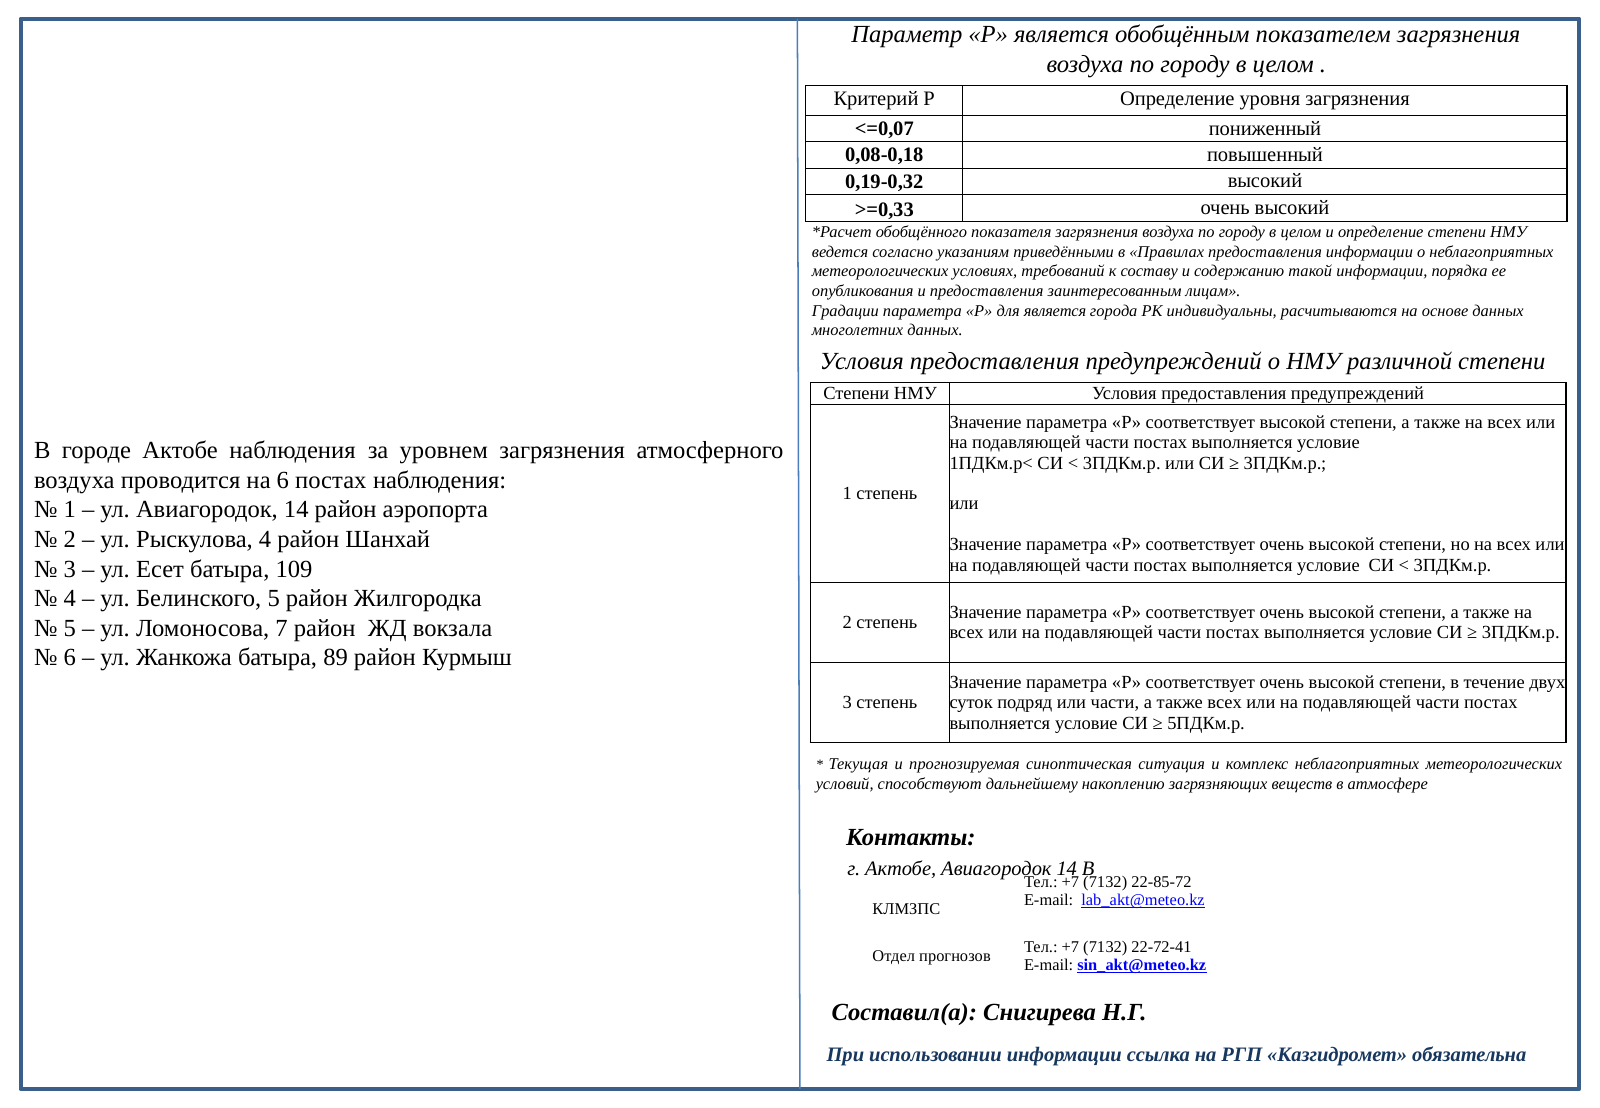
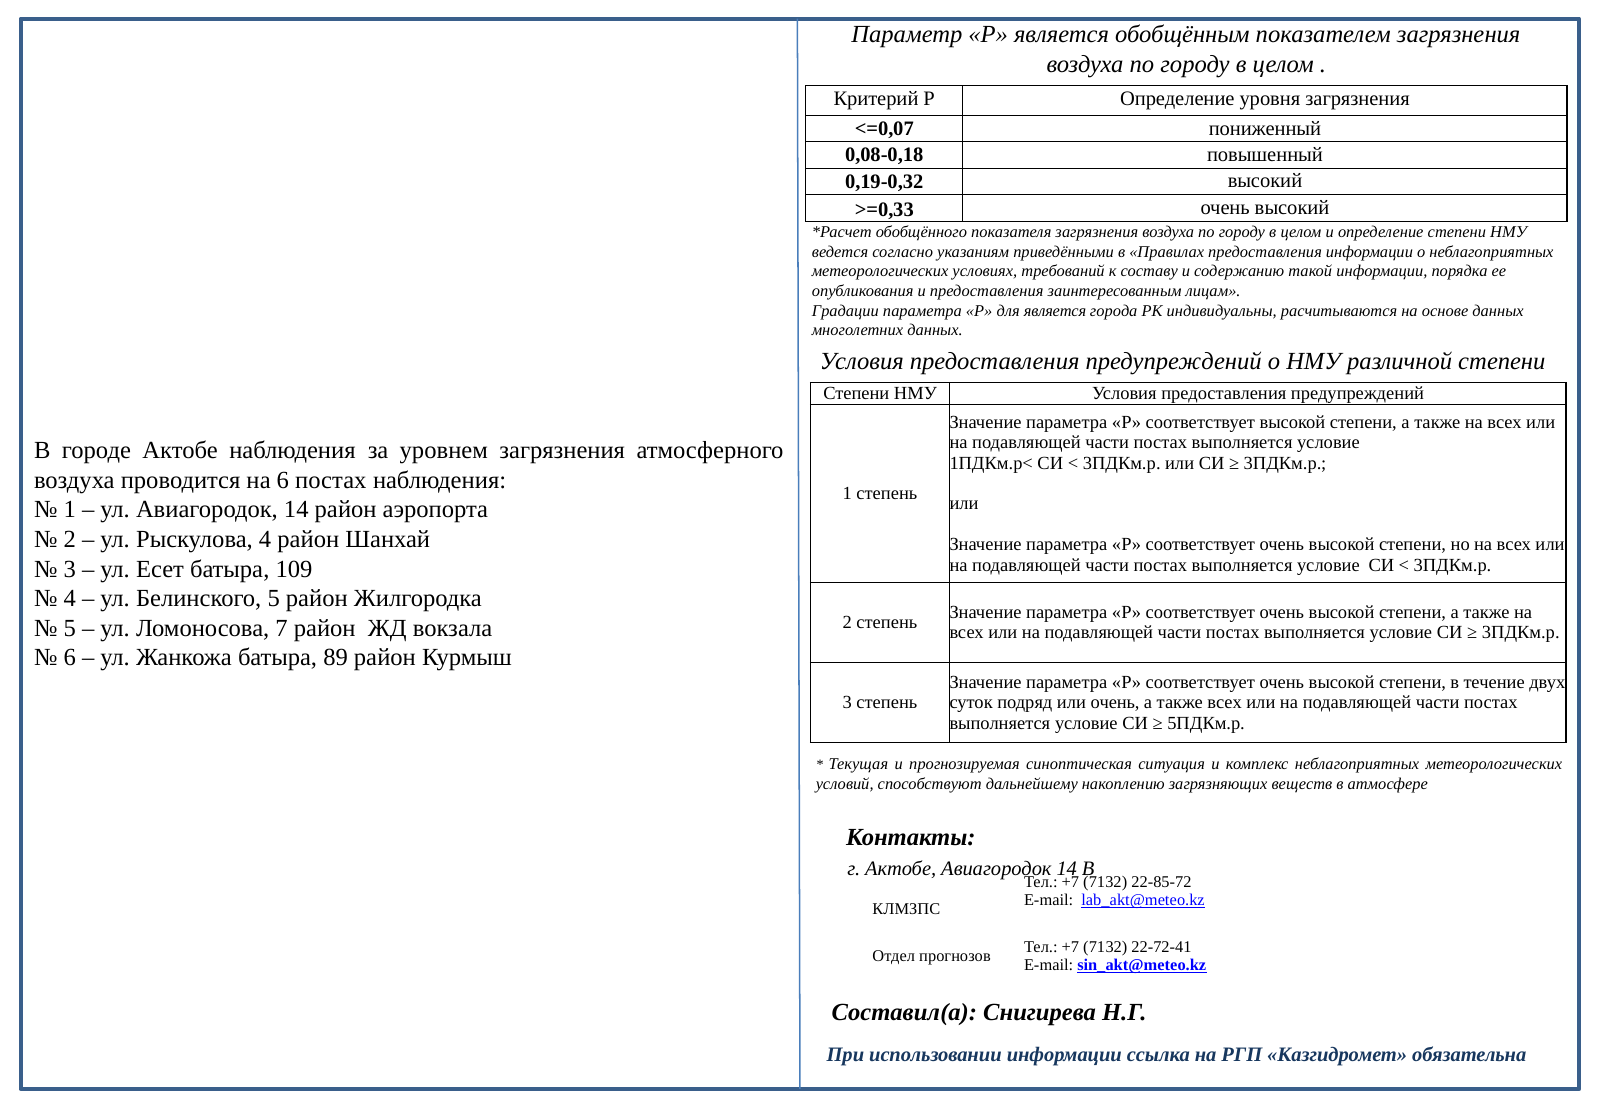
или части: части -> очень
